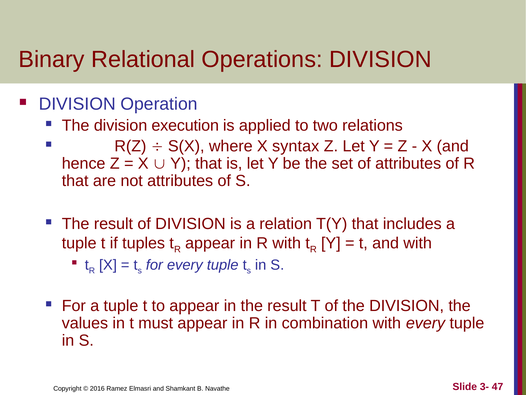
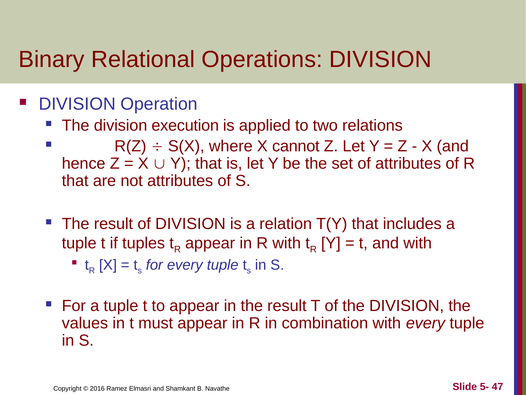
syntax: syntax -> cannot
3-: 3- -> 5-
